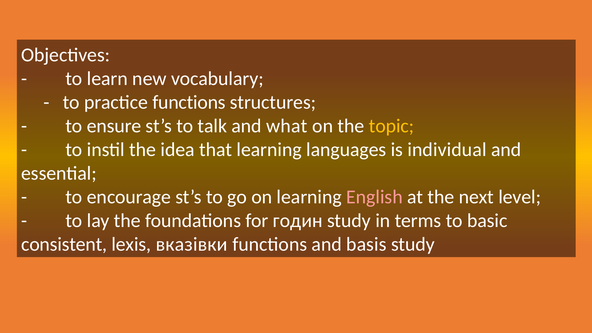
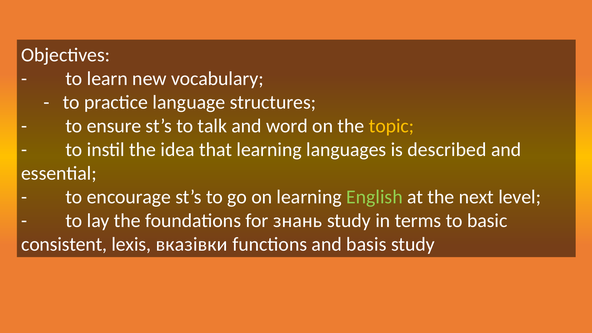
practice functions: functions -> language
what: what -> word
individual: individual -> described
English colour: pink -> light green
годин: годин -> знань
